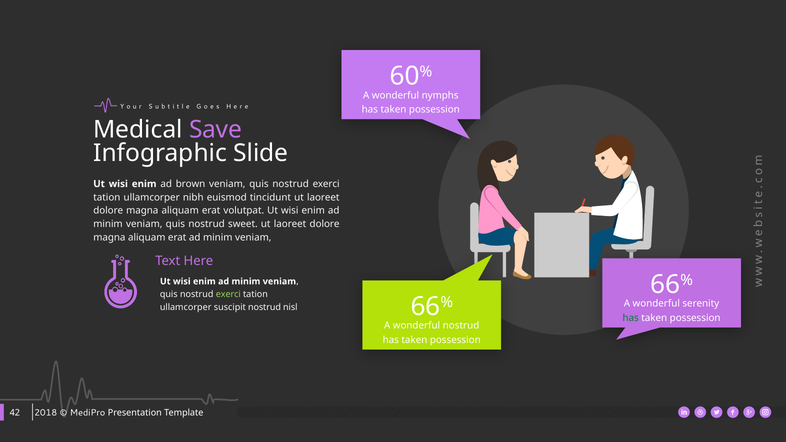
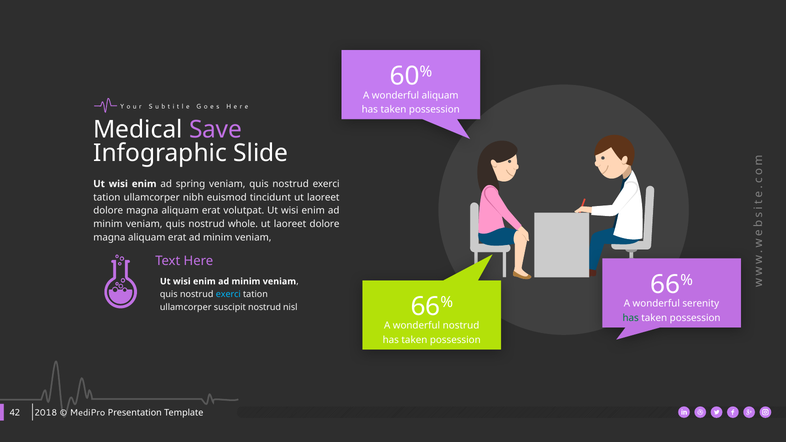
wonderful nymphs: nymphs -> aliquam
brown: brown -> spring
sweet: sweet -> whole
exerci at (228, 294) colour: light green -> light blue
